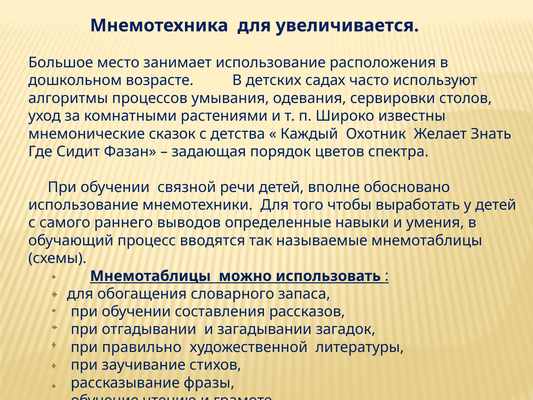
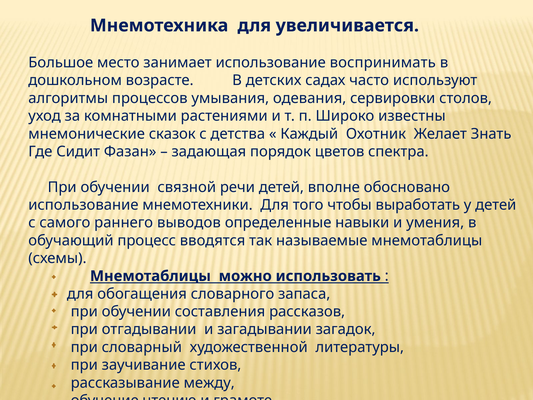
расположения: расположения -> воспринимать
правильно: правильно -> словарный
фразы: фразы -> между
